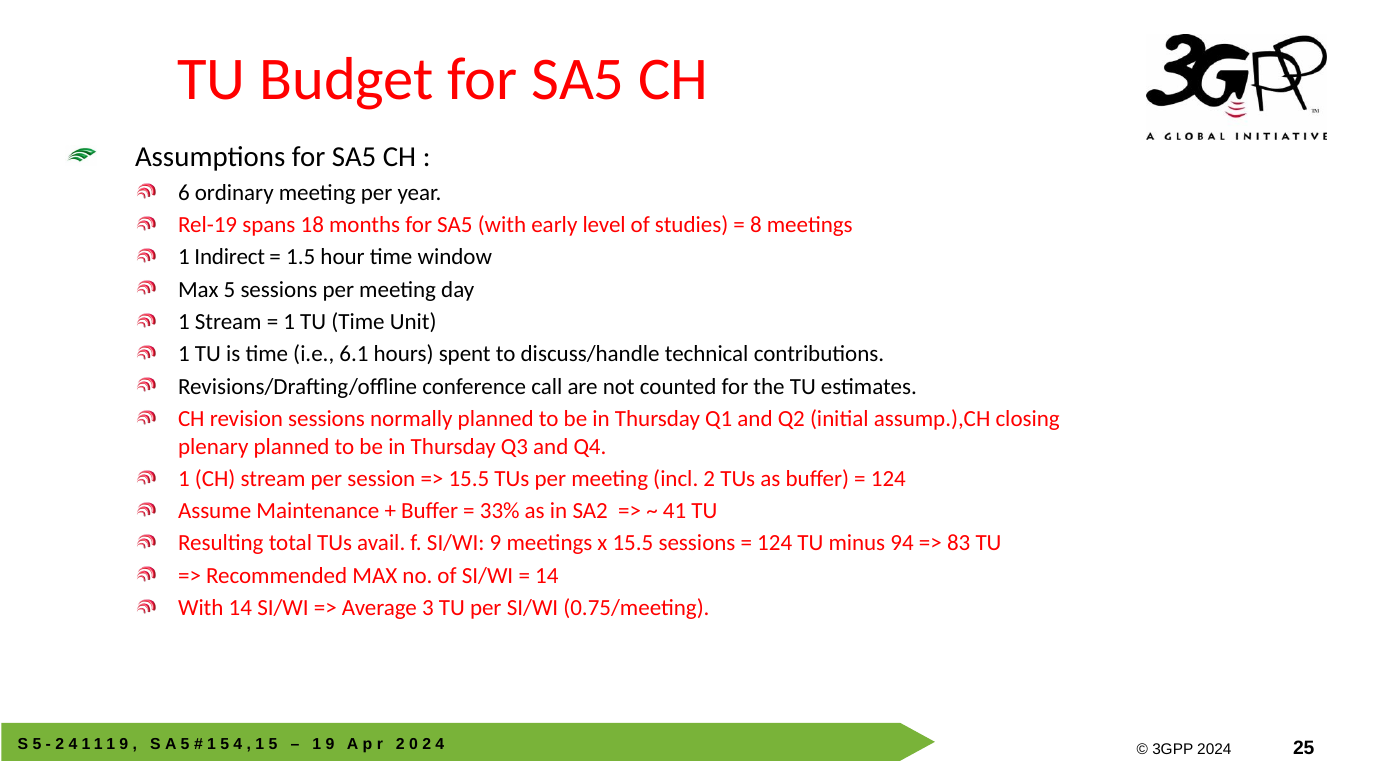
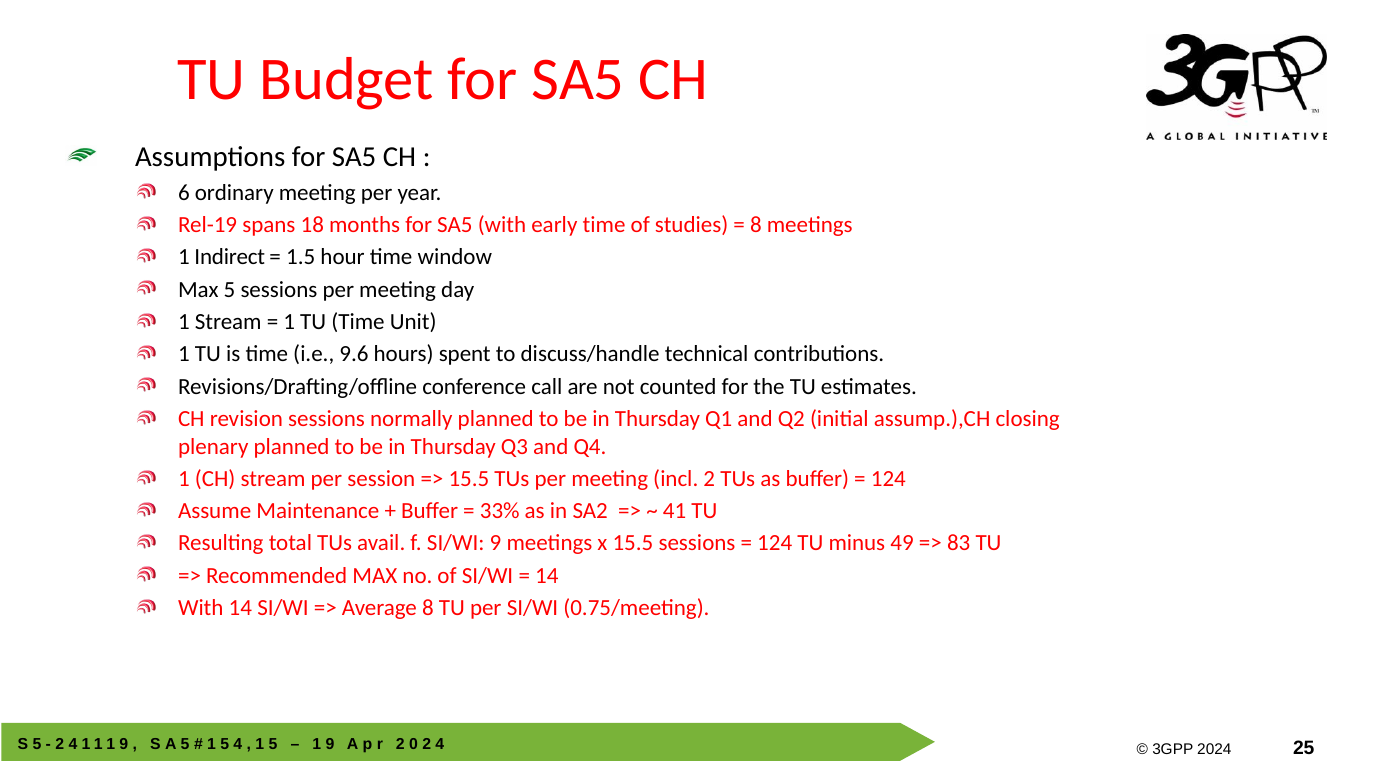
early level: level -> time
6.1: 6.1 -> 9.6
94: 94 -> 49
Average 3: 3 -> 8
